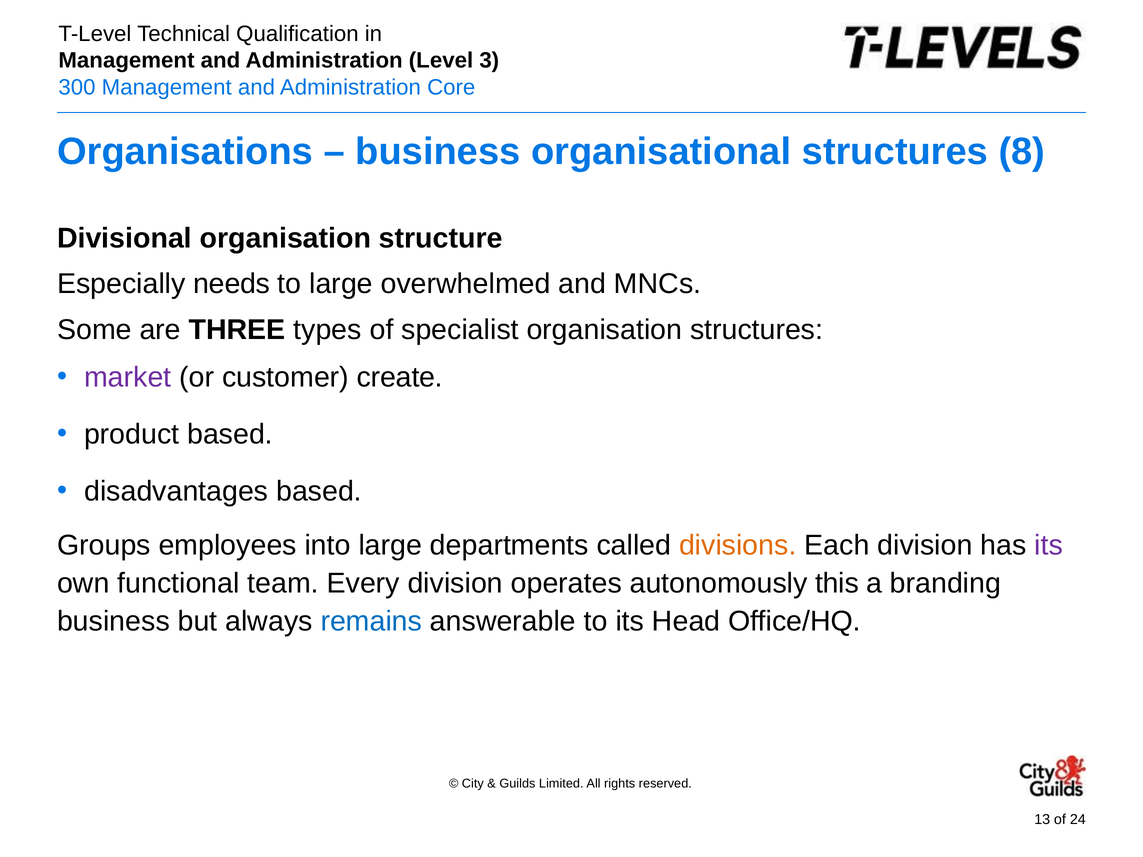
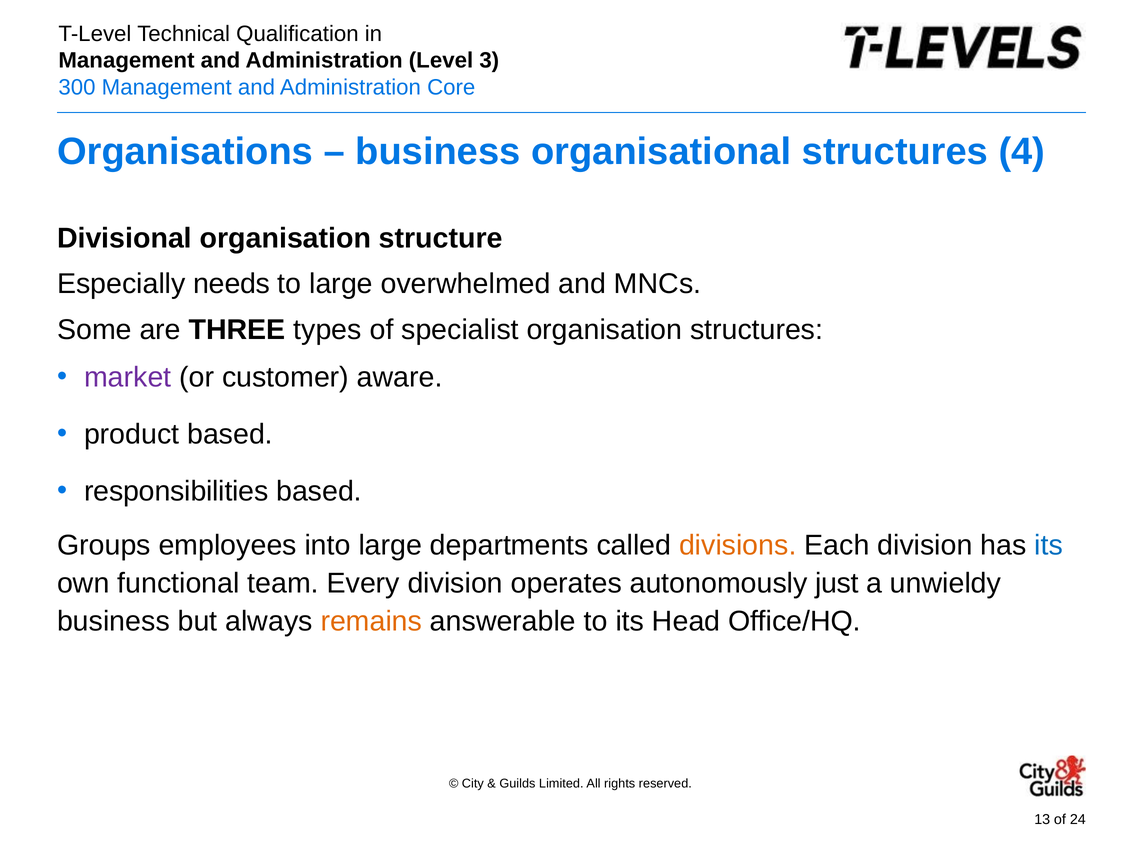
8: 8 -> 4
create: create -> aware
disadvantages: disadvantages -> responsibilities
its at (1049, 545) colour: purple -> blue
this: this -> just
branding: branding -> unwieldy
remains colour: blue -> orange
